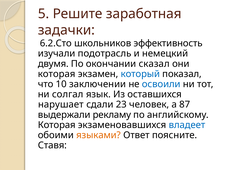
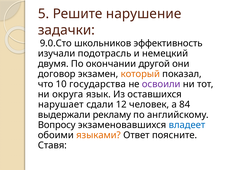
заработная: заработная -> нарушение
6.2.Сто: 6.2.Сто -> 9.0.Сто
сказал: сказал -> другой
которая at (57, 74): которая -> договор
который colour: blue -> orange
заключении: заключении -> государства
освоили colour: blue -> purple
солгал: солгал -> округа
23: 23 -> 12
87: 87 -> 84
Которая at (57, 125): Которая -> Вопросу
